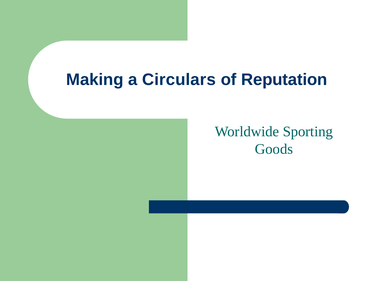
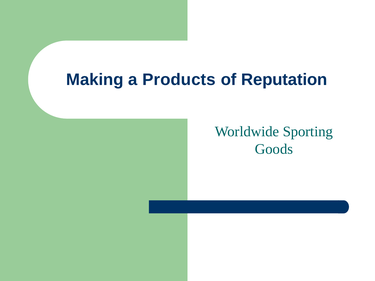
Circulars: Circulars -> Products
